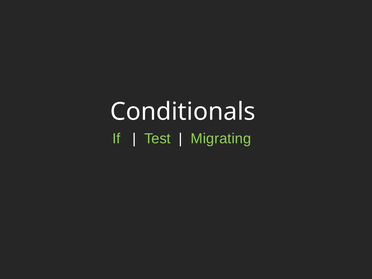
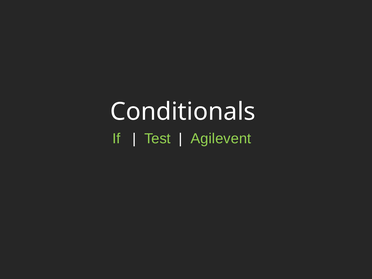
Migrating: Migrating -> Agilevent
